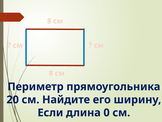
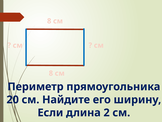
0: 0 -> 2
